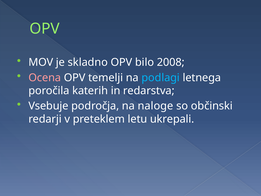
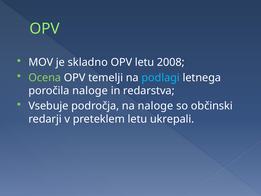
OPV bilo: bilo -> letu
Ocena colour: pink -> light green
poročila katerih: katerih -> naloge
